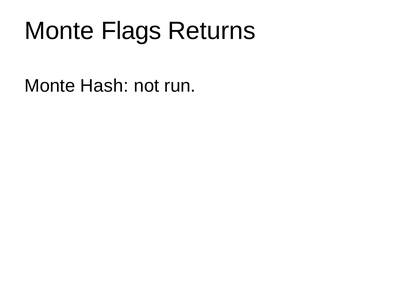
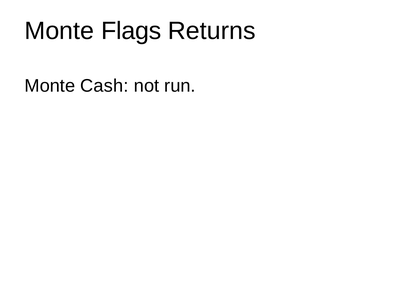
Hash: Hash -> Cash
